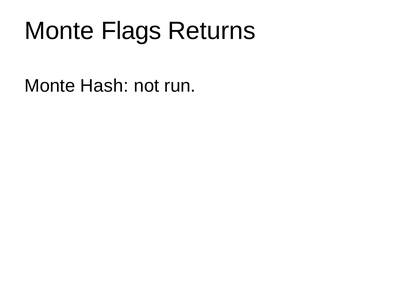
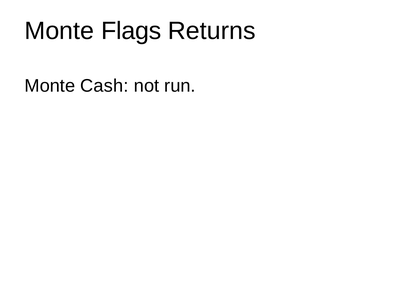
Hash: Hash -> Cash
